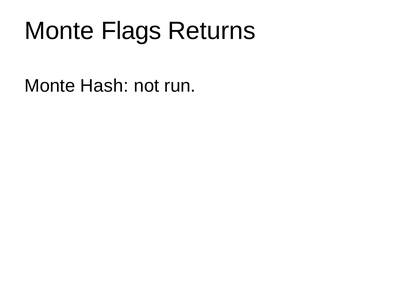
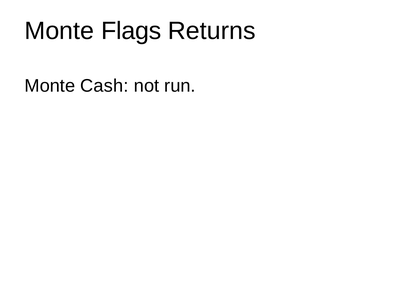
Hash: Hash -> Cash
